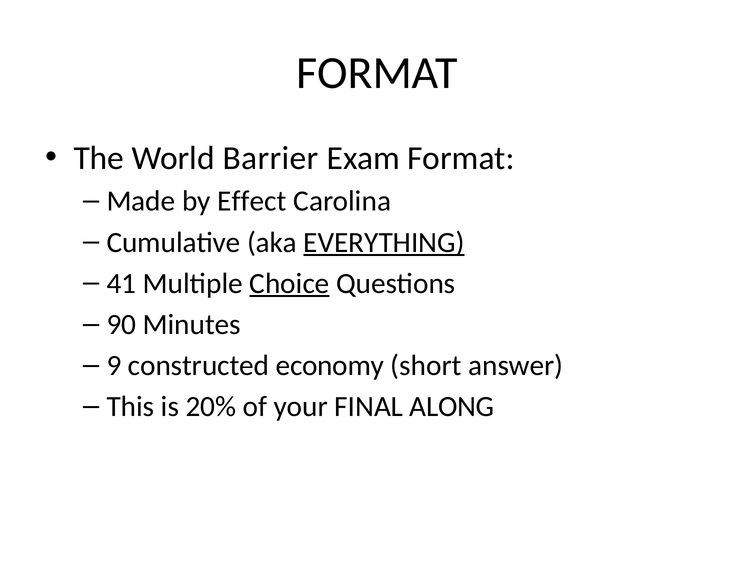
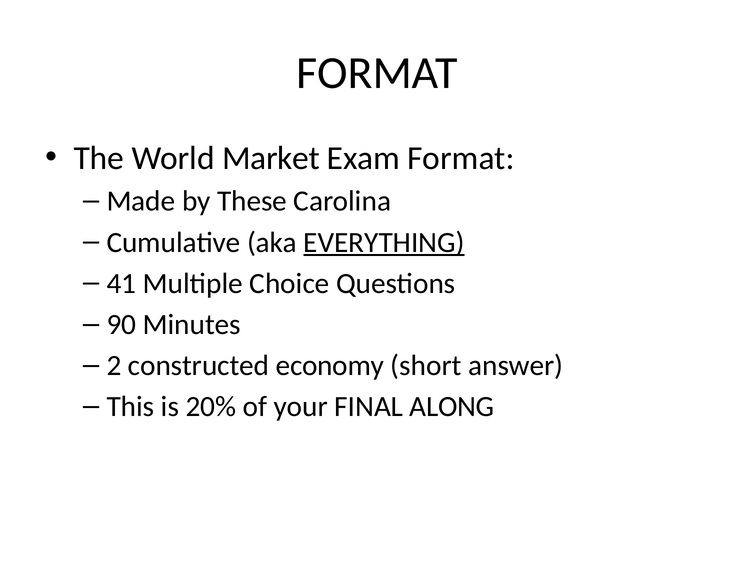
Barrier: Barrier -> Market
Effect: Effect -> These
Choice underline: present -> none
9: 9 -> 2
